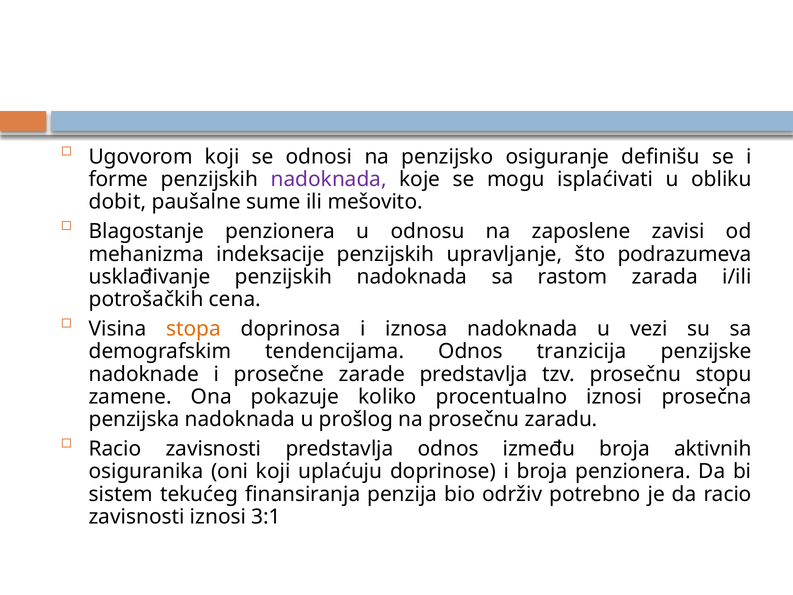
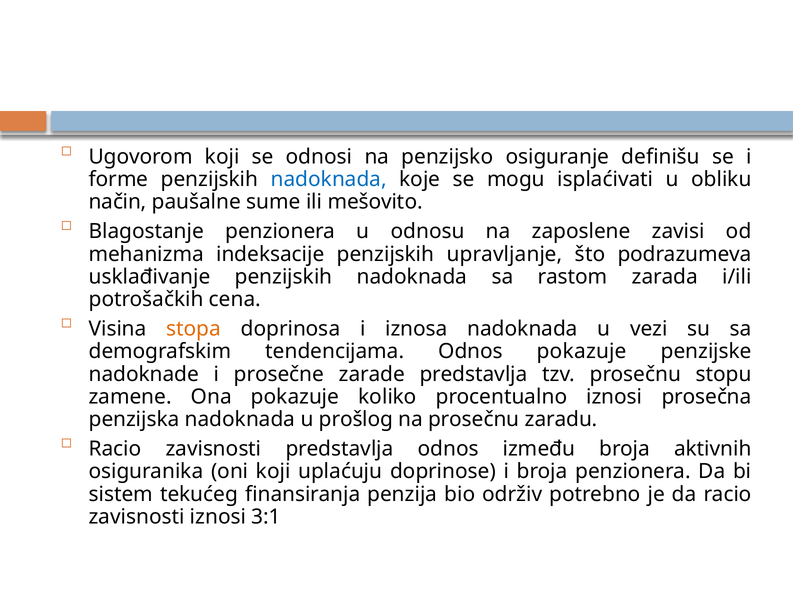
nadoknada at (329, 179) colour: purple -> blue
dobit: dobit -> način
Odnos tranzicija: tranzicija -> pokazuje
